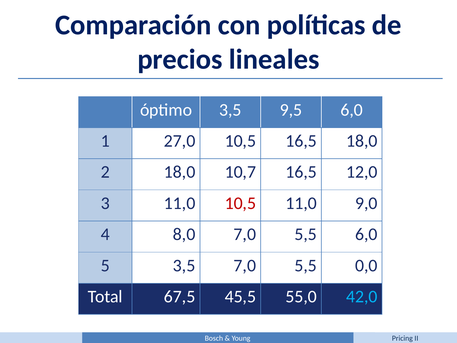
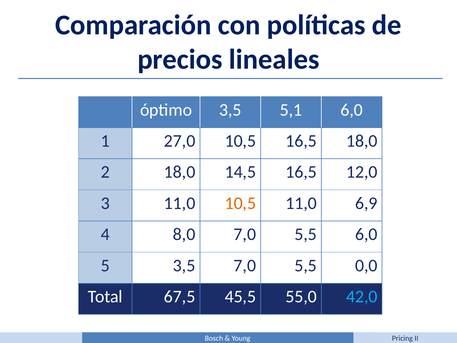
9,5: 9,5 -> 5,1
10,7: 10,7 -> 14,5
10,5 at (240, 203) colour: red -> orange
9,0: 9,0 -> 6,9
